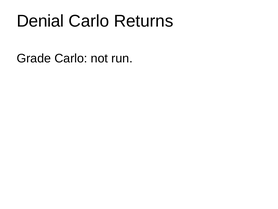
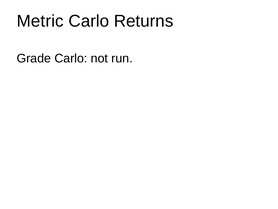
Denial: Denial -> Metric
